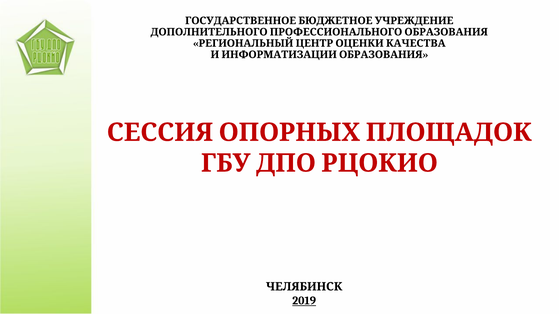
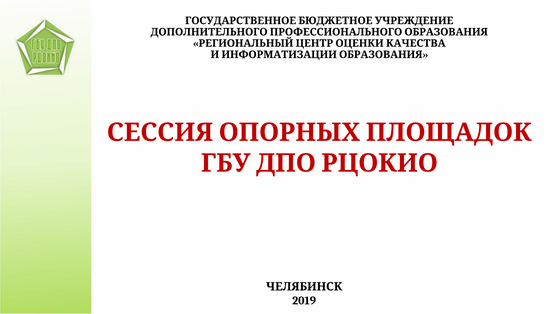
2019 underline: present -> none
